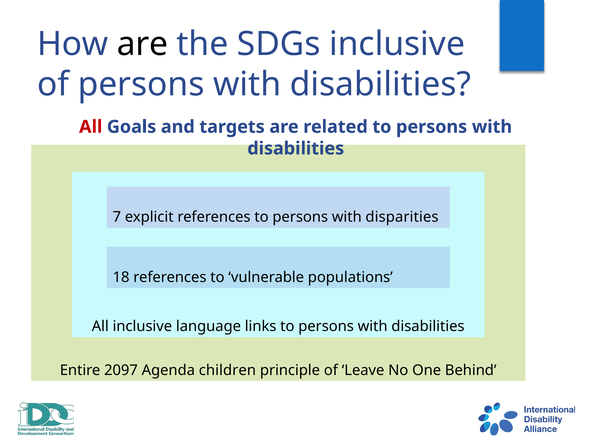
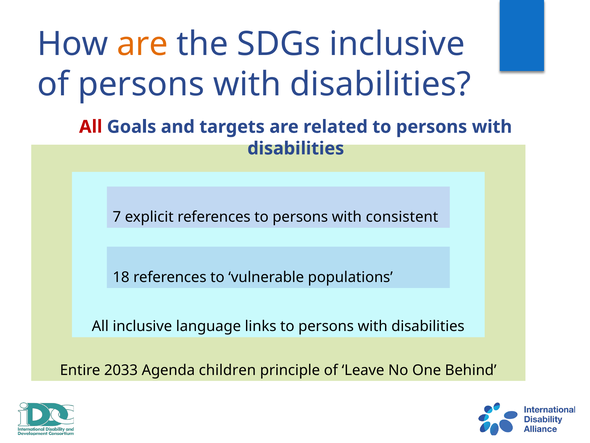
are at (142, 44) colour: black -> orange
disparities: disparities -> consistent
2097: 2097 -> 2033
